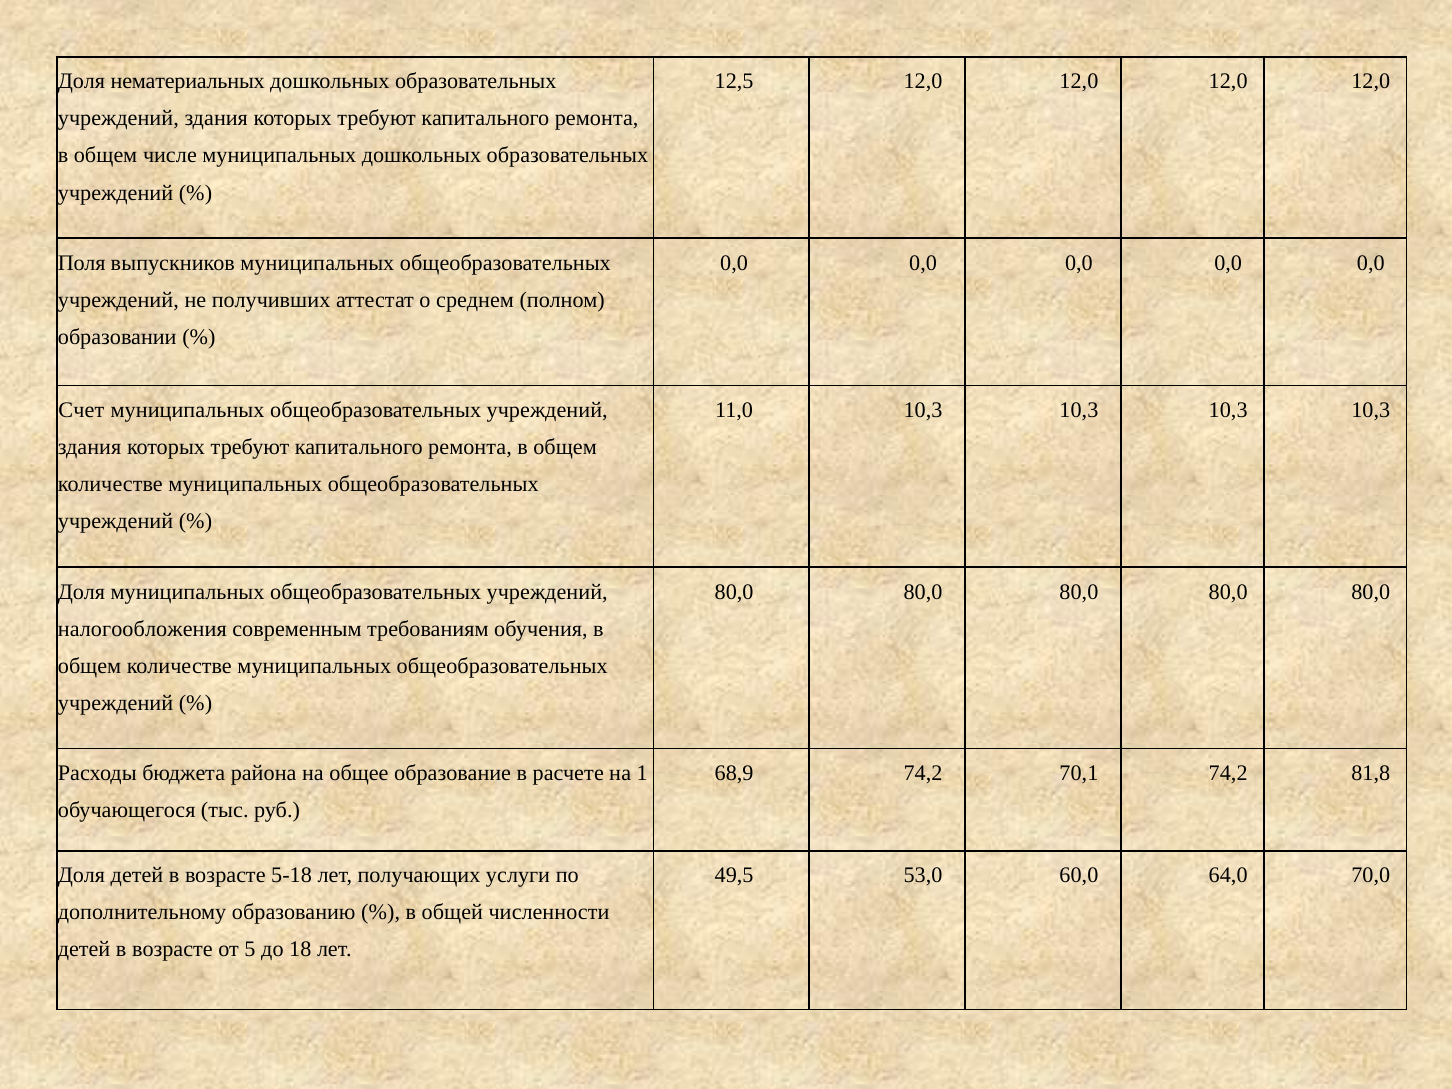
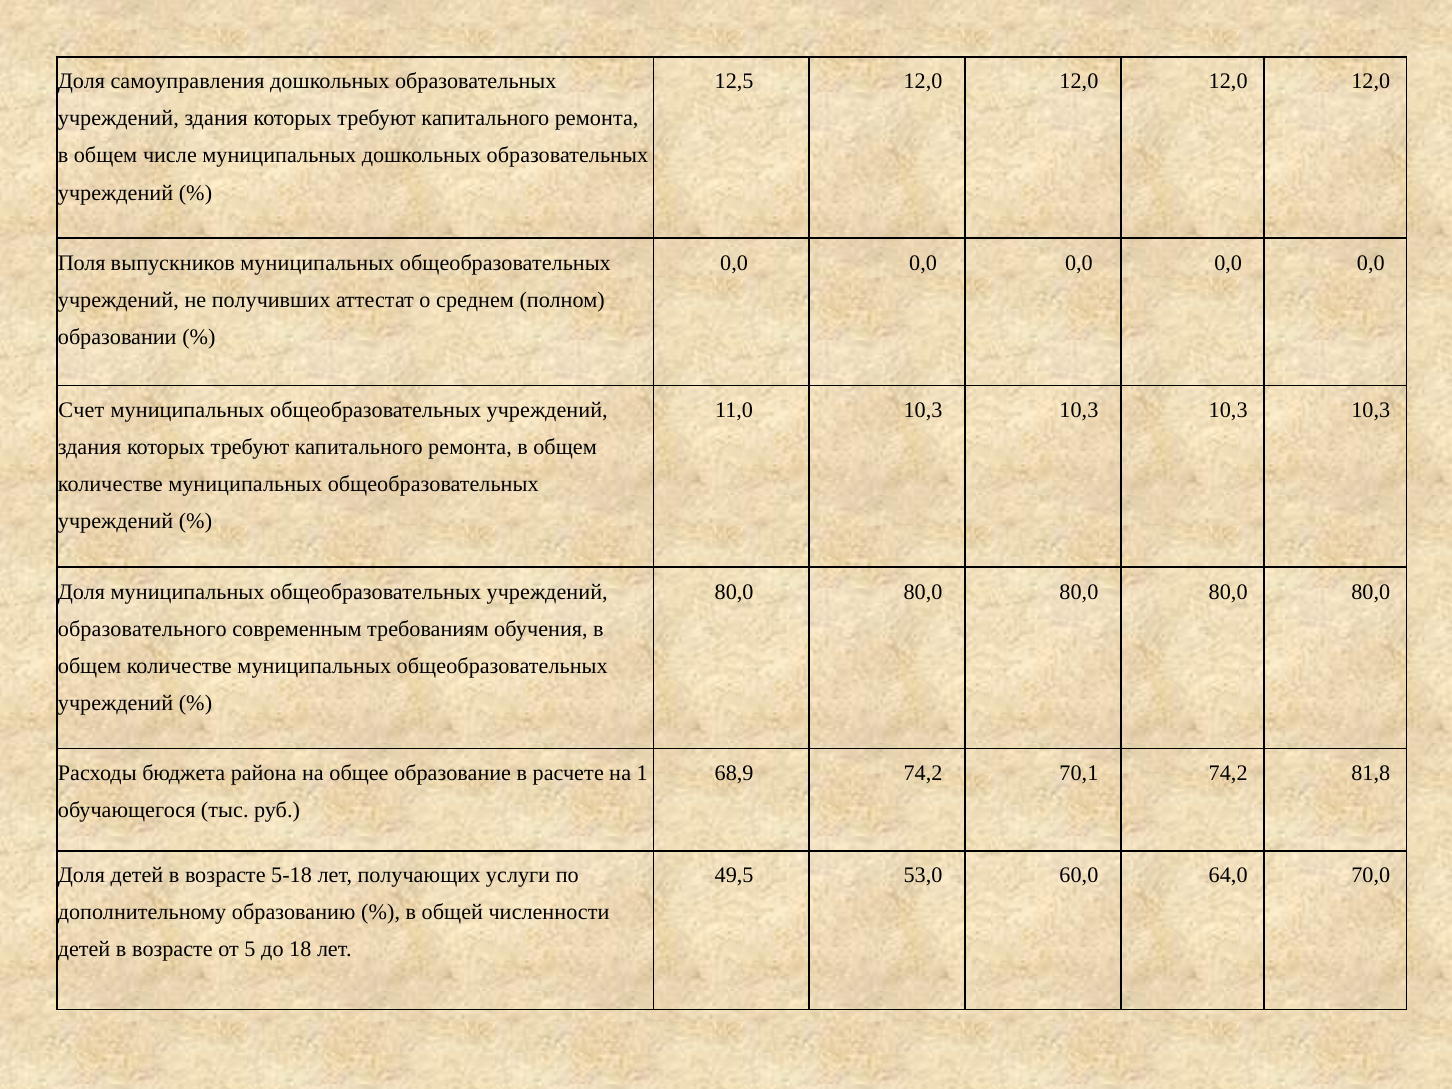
нематериальных: нематериальных -> самоуправления
налогообложения: налогообложения -> образовательного
